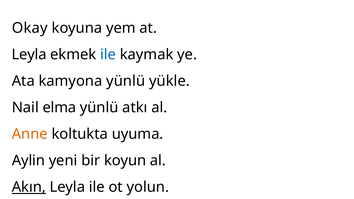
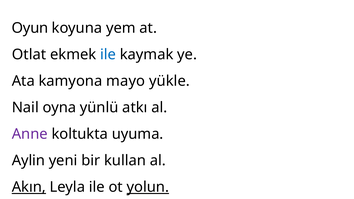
Okay: Okay -> Oyun
Leyla at (29, 55): Leyla -> Otlat
kamyona yünlü: yünlü -> mayo
elma: elma -> oyna
Anne colour: orange -> purple
koyun: koyun -> kullan
yolun underline: none -> present
